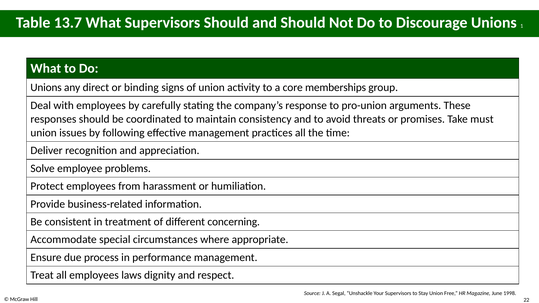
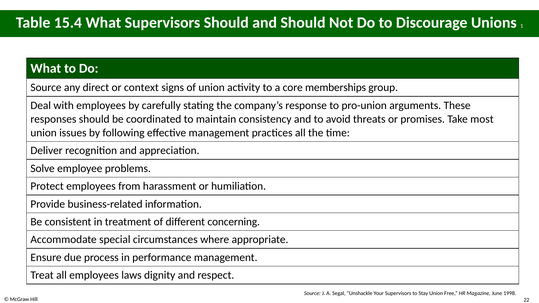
13.7: 13.7 -> 15.4
Unions at (46, 88): Unions -> Source
binding: binding -> context
must: must -> most
